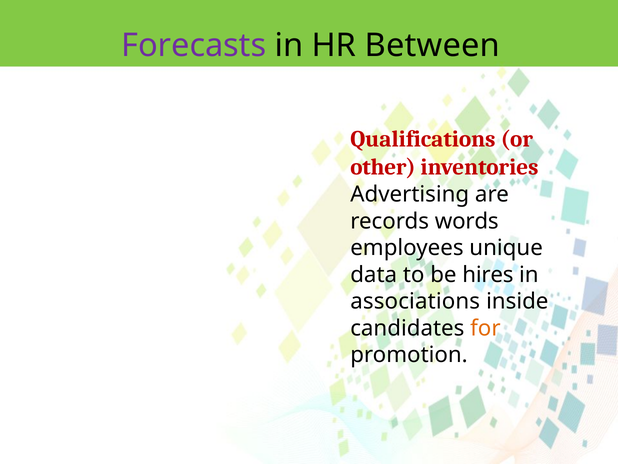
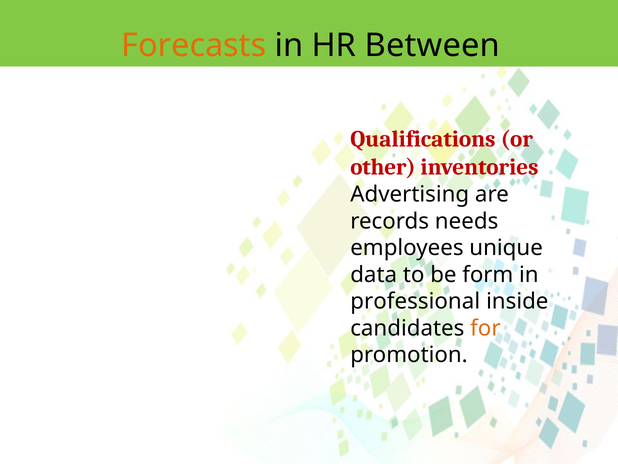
Forecasts colour: purple -> orange
words: words -> needs
hires: hires -> form
associations: associations -> professional
